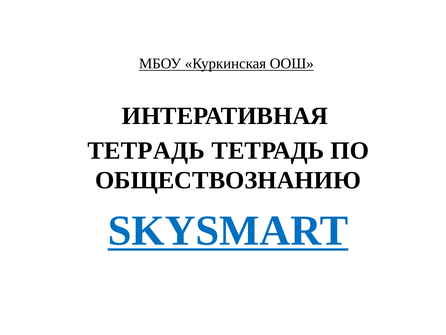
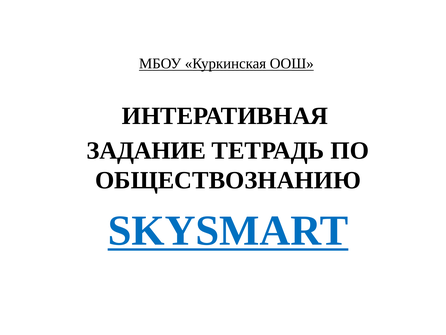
ТЕТРАДЬ at (146, 150): ТЕТРАДЬ -> ЗАДАНИЕ
